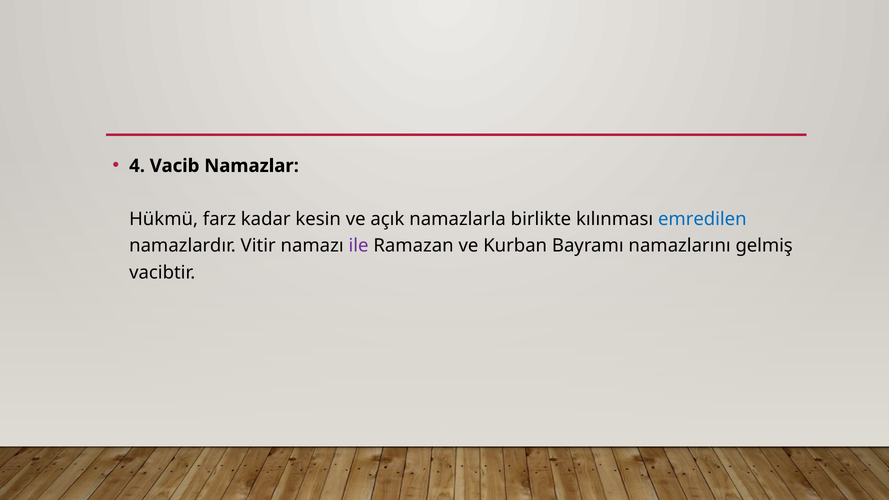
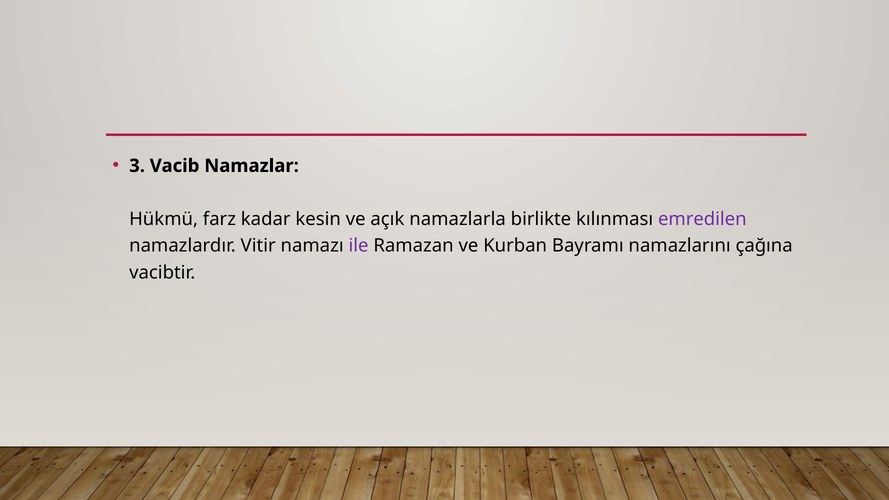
4: 4 -> 3
emredilen colour: blue -> purple
gelmiş: gelmiş -> çağına
